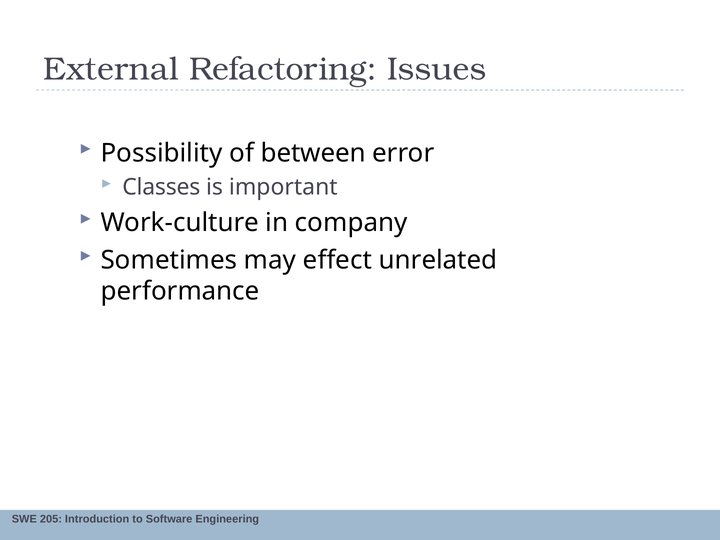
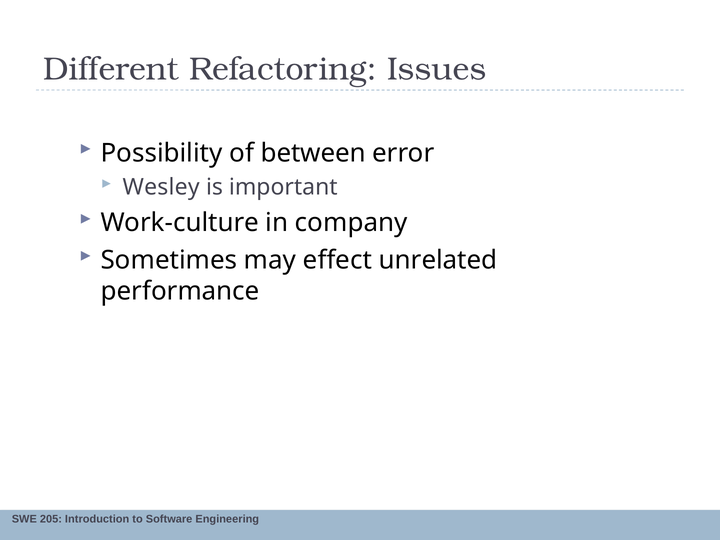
External: External -> Different
Classes: Classes -> Wesley
